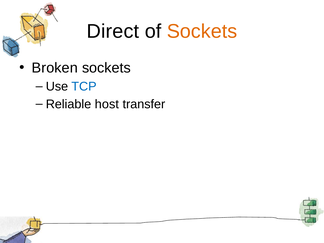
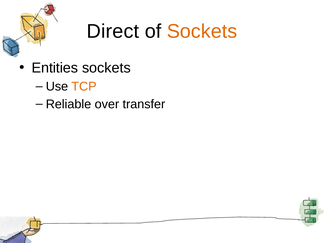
Broken: Broken -> Entities
TCP colour: blue -> orange
host: host -> over
